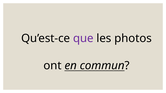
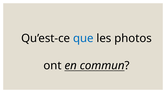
que colour: purple -> blue
